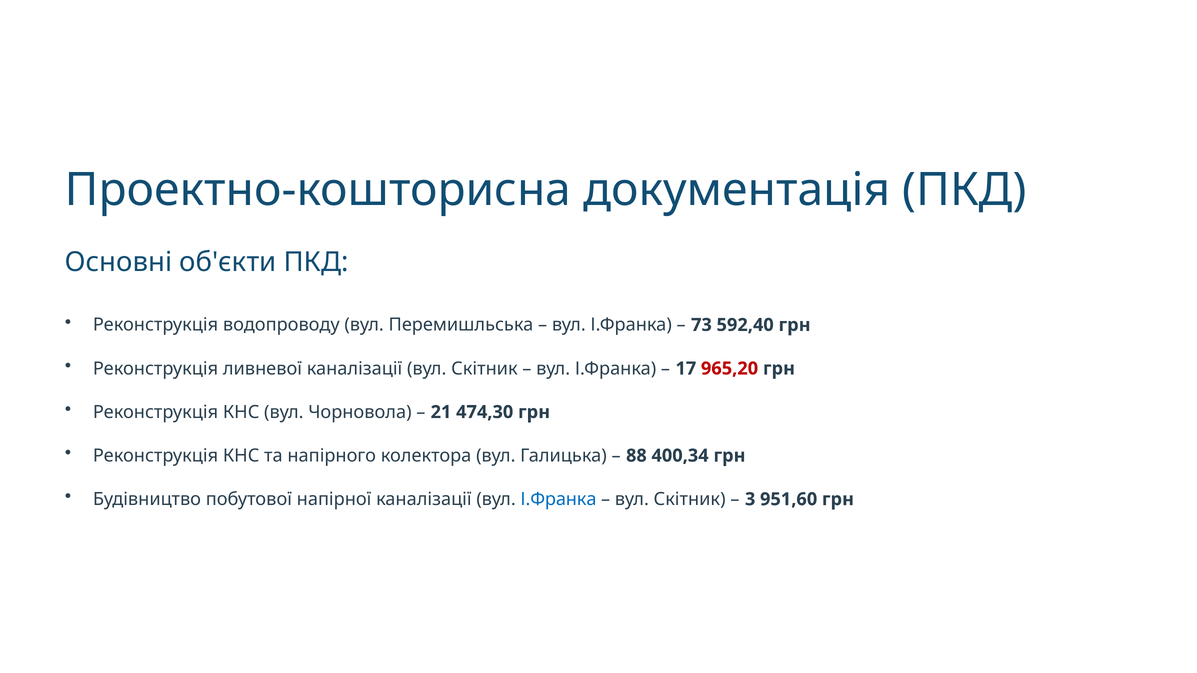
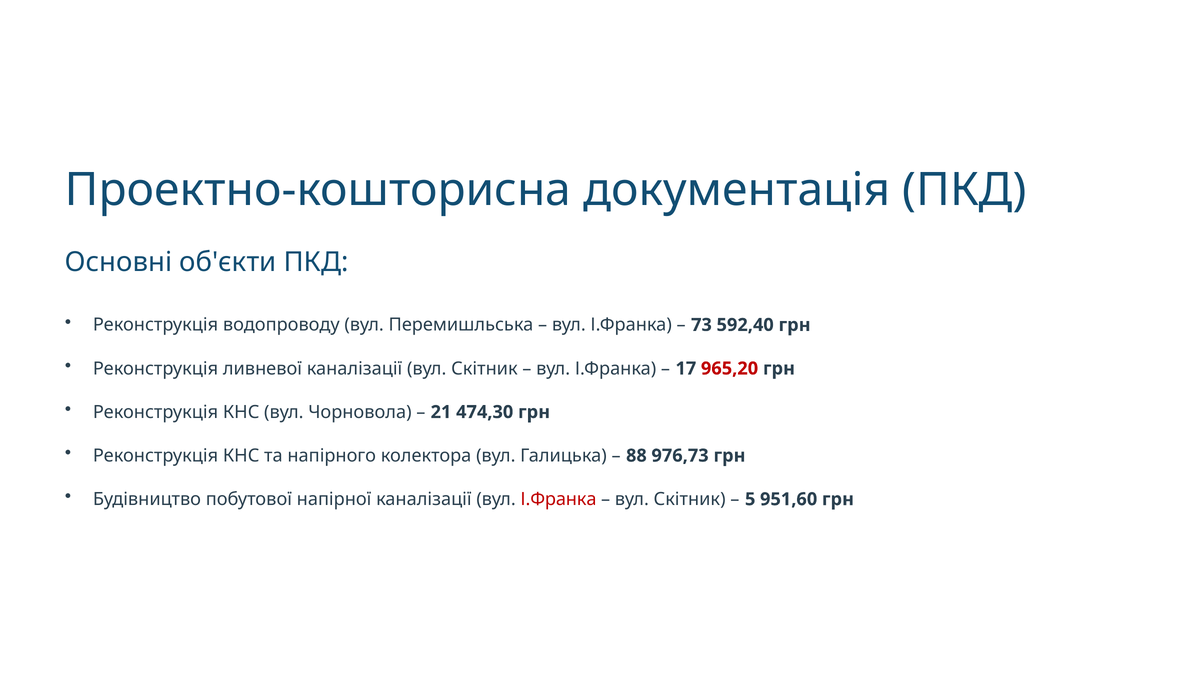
400,34: 400,34 -> 976,73
І.Франка at (558, 499) colour: blue -> red
3: 3 -> 5
